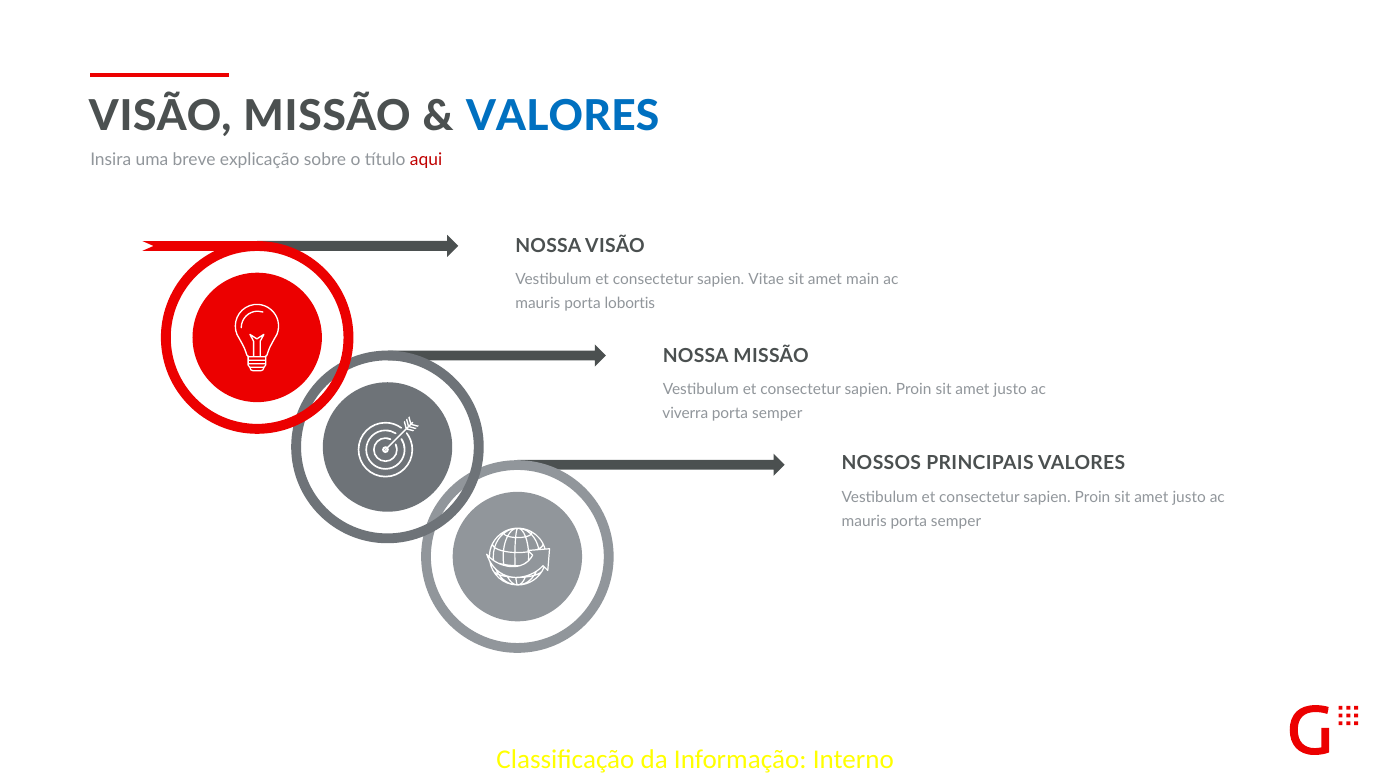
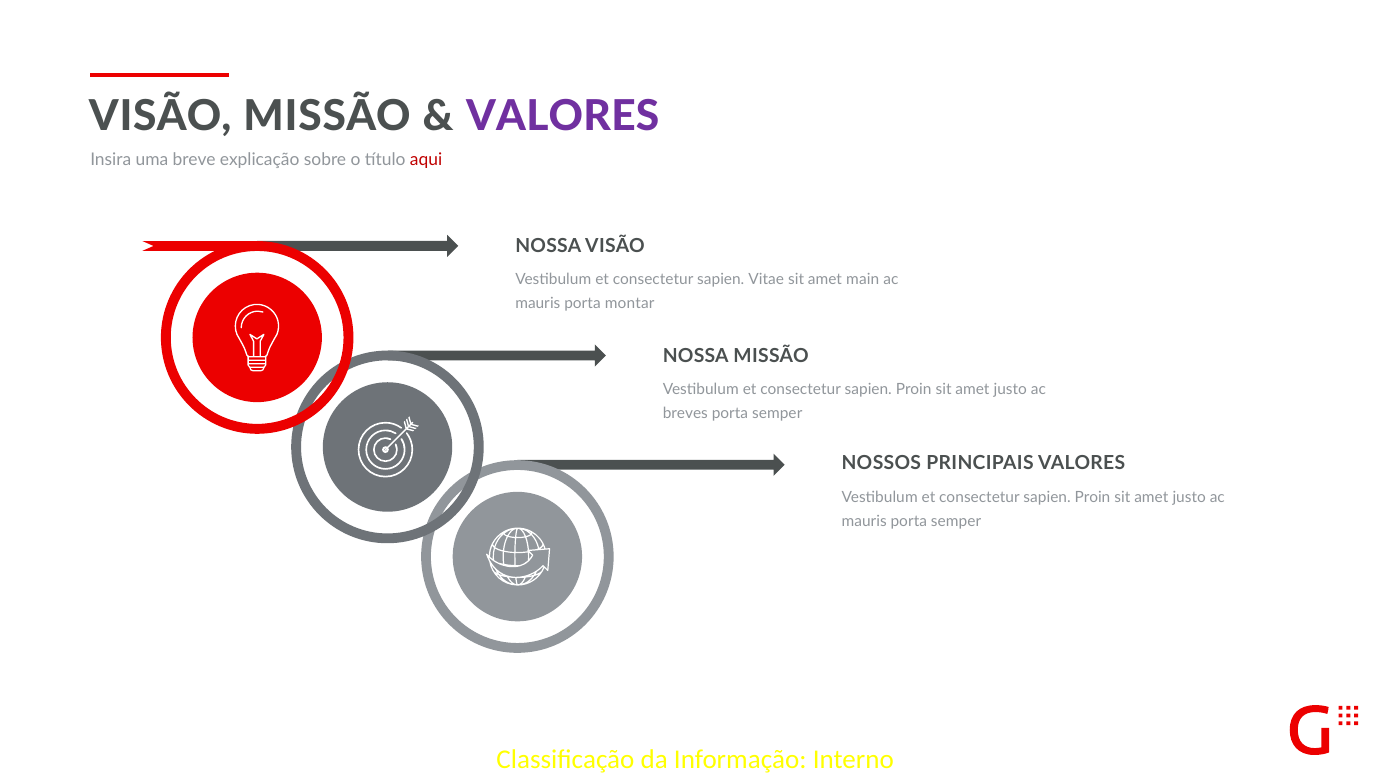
VALORES at (563, 116) colour: blue -> purple
lobortis: lobortis -> montar
viverra: viverra -> breves
